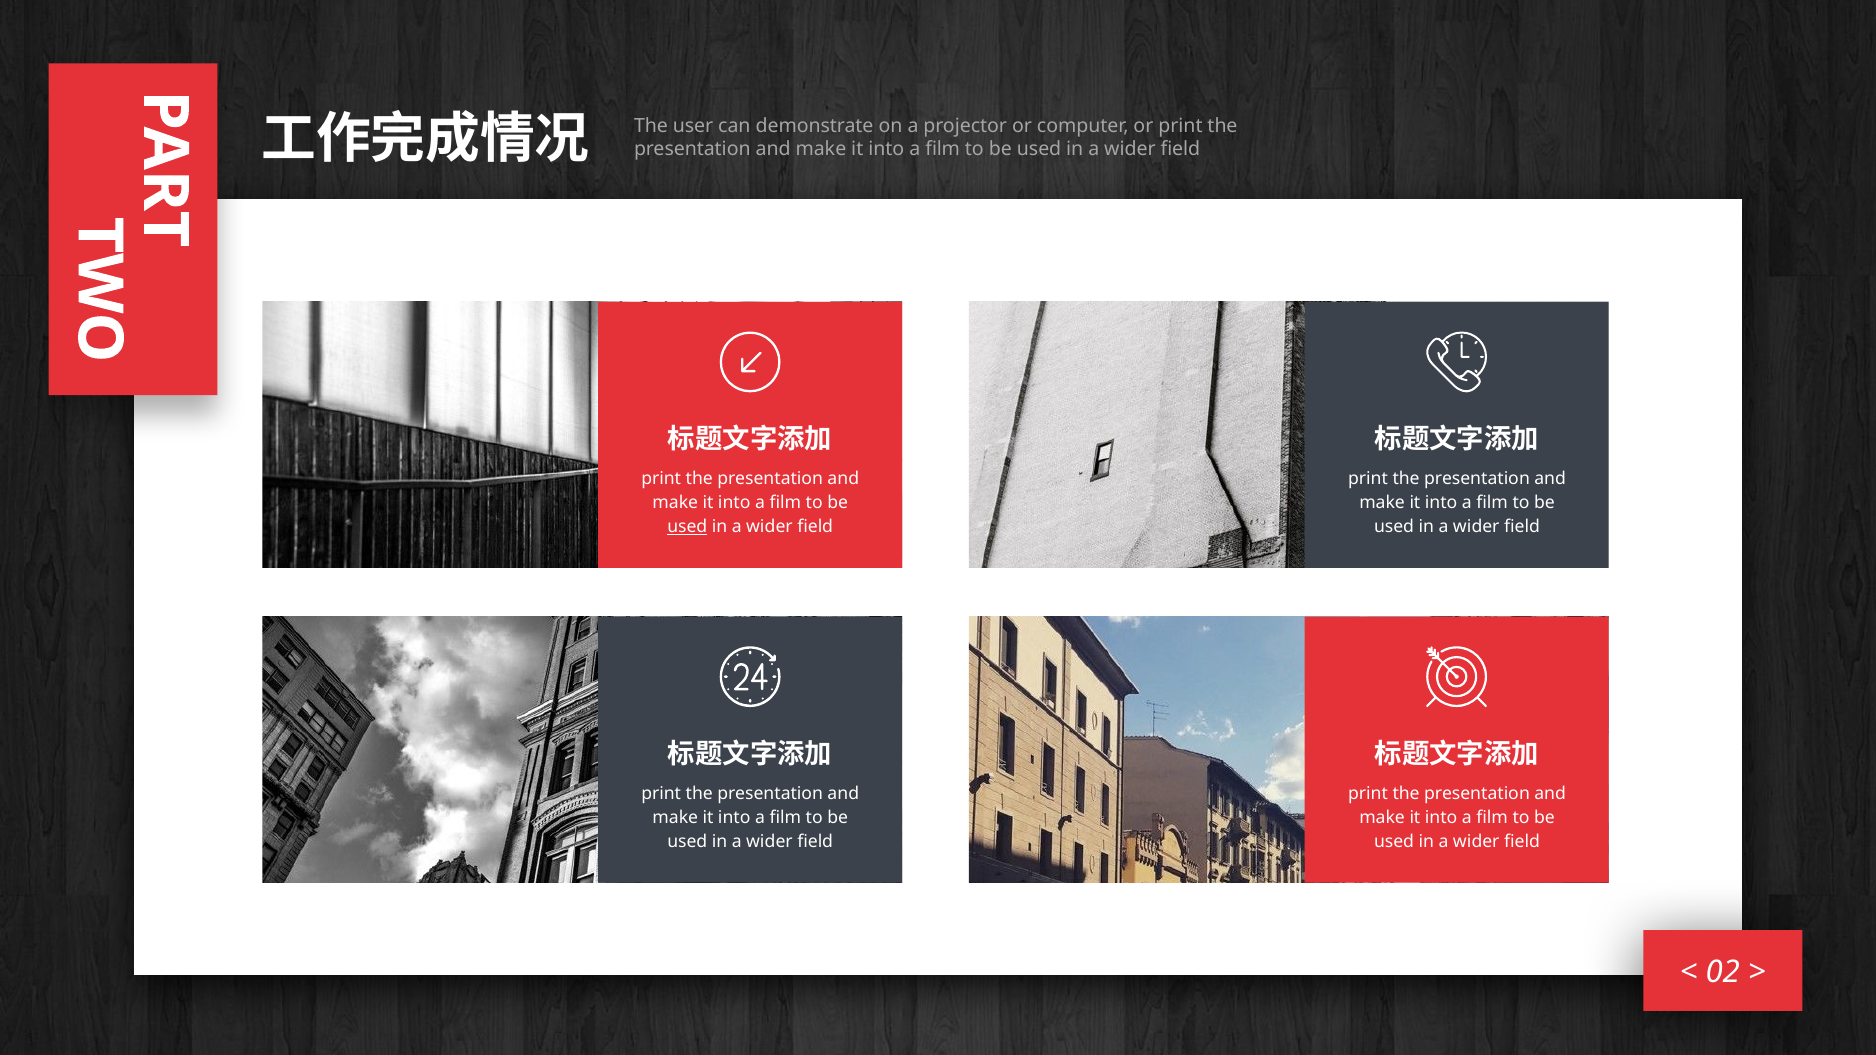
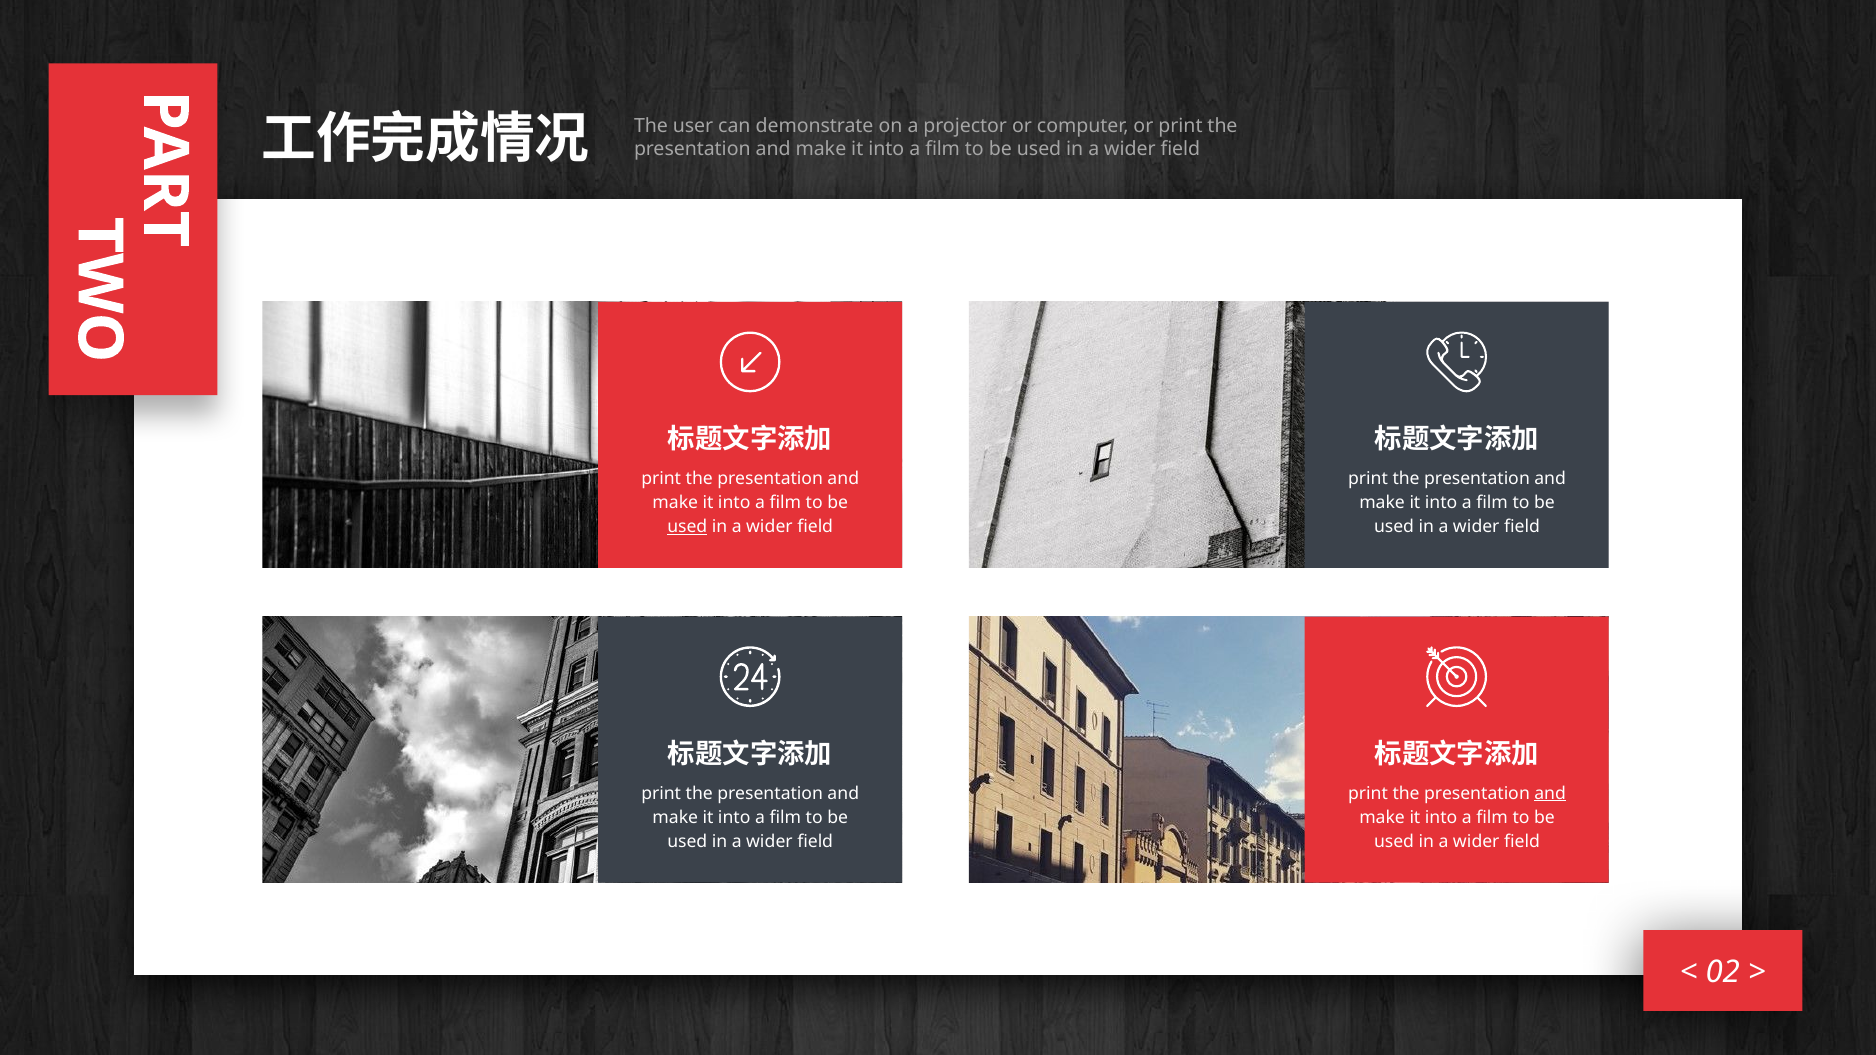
and at (1550, 794) underline: none -> present
